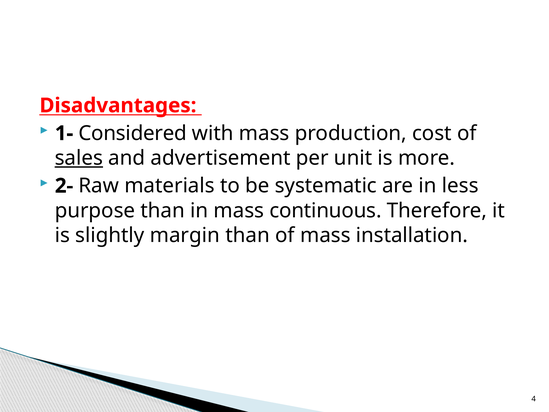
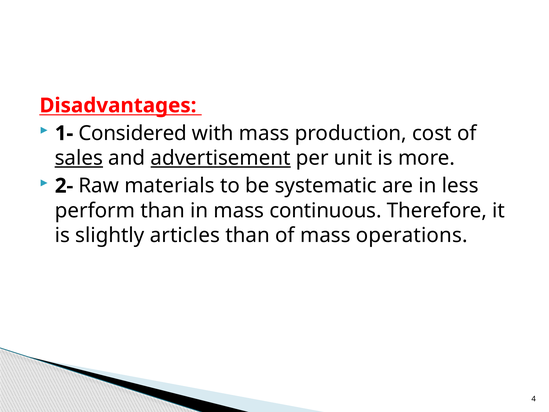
advertisement underline: none -> present
purpose: purpose -> perform
margin: margin -> articles
installation: installation -> operations
